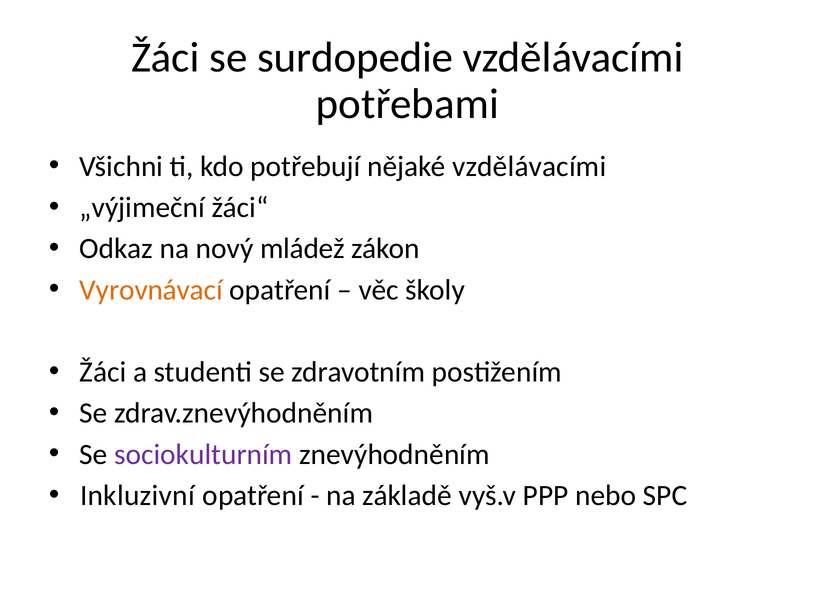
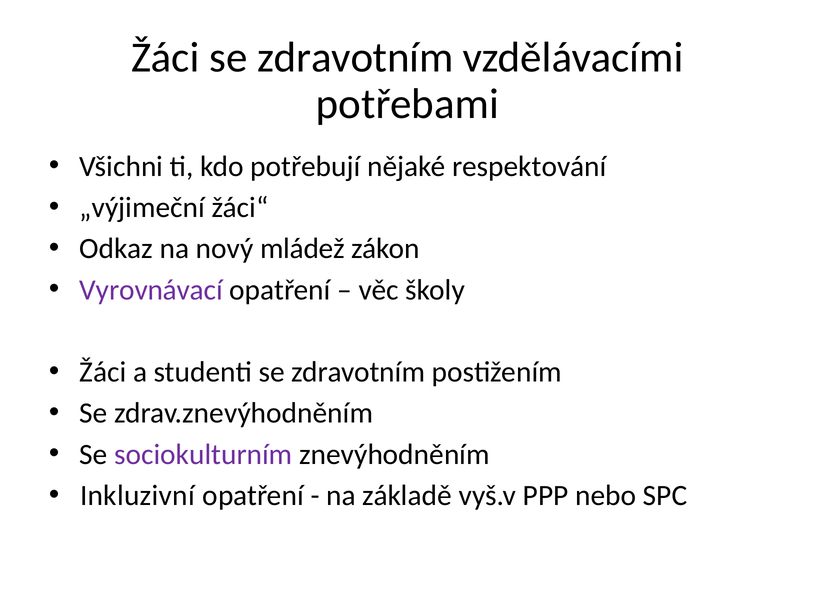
Žáci se surdopedie: surdopedie -> zdravotním
nějaké vzdělávacími: vzdělávacími -> respektování
Vyrovnávací colour: orange -> purple
